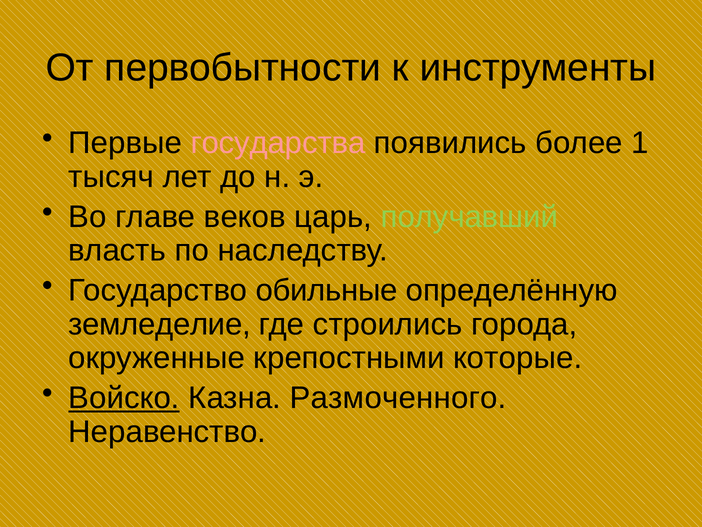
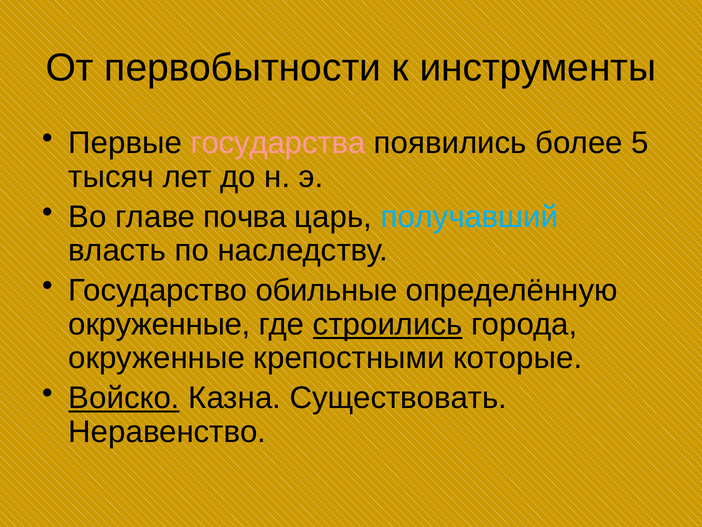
1: 1 -> 5
веков: веков -> почва
получавший colour: light green -> light blue
земледелие at (159, 324): земледелие -> окруженные
строились underline: none -> present
Размоченного: Размоченного -> Существовать
